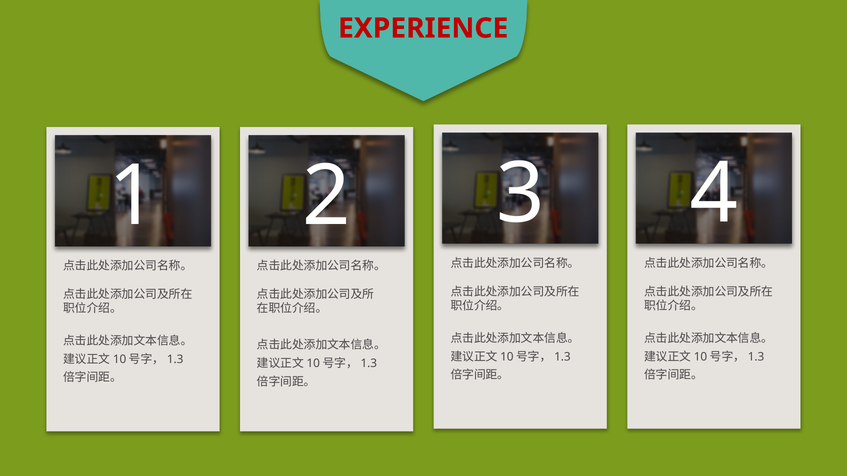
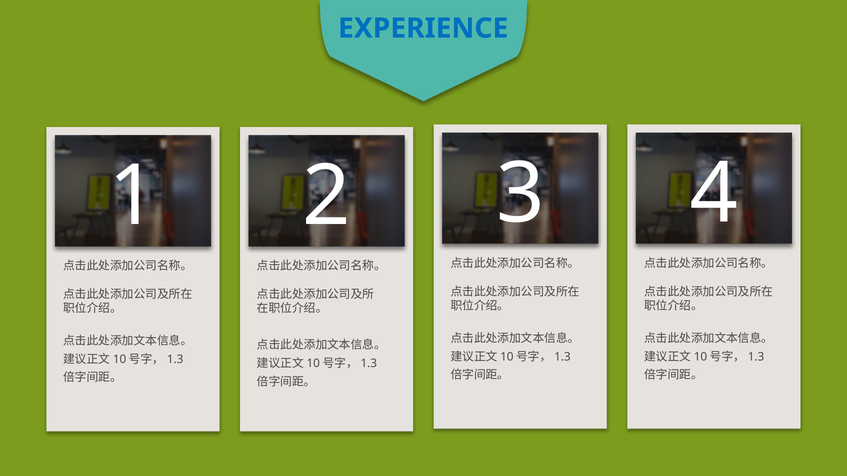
EXPERIENCE colour: red -> blue
